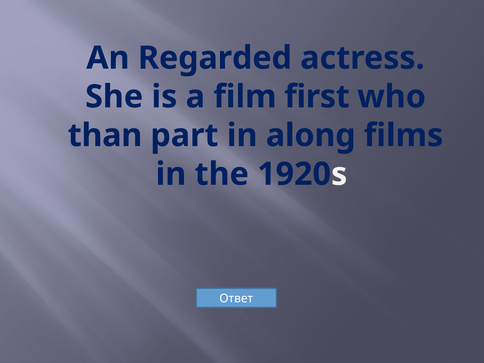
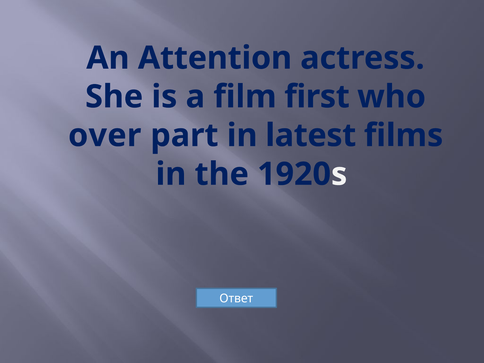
Regarded: Regarded -> Attention
than: than -> over
along: along -> latest
